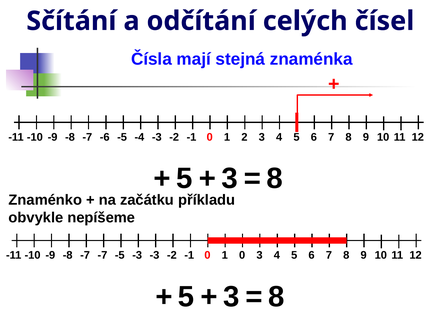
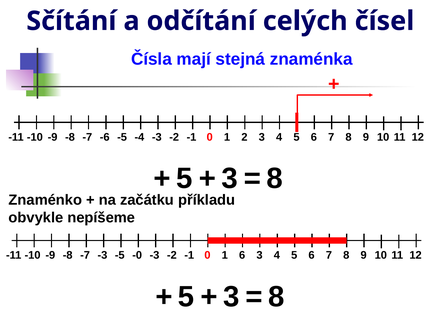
-7 at (102, 255): -7 -> -3
-3 at (137, 255): -3 -> -0
1 0: 0 -> 6
